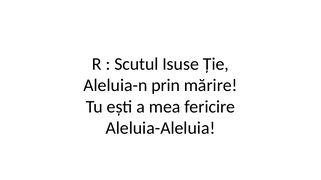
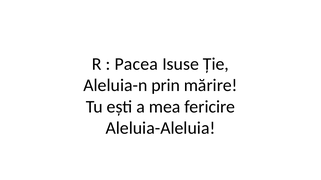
Scutul: Scutul -> Pacea
